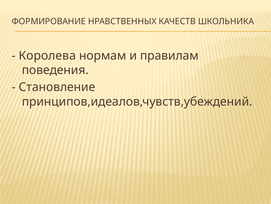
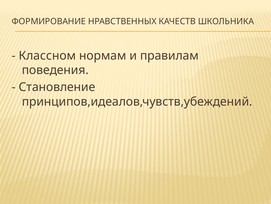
Королева: Королева -> Классном
